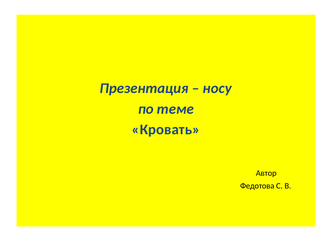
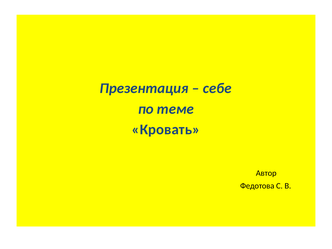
носу: носу -> себе
